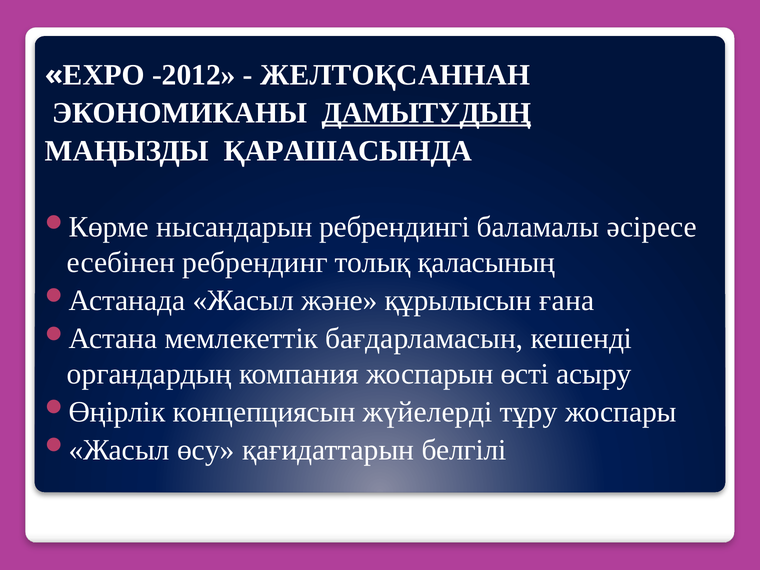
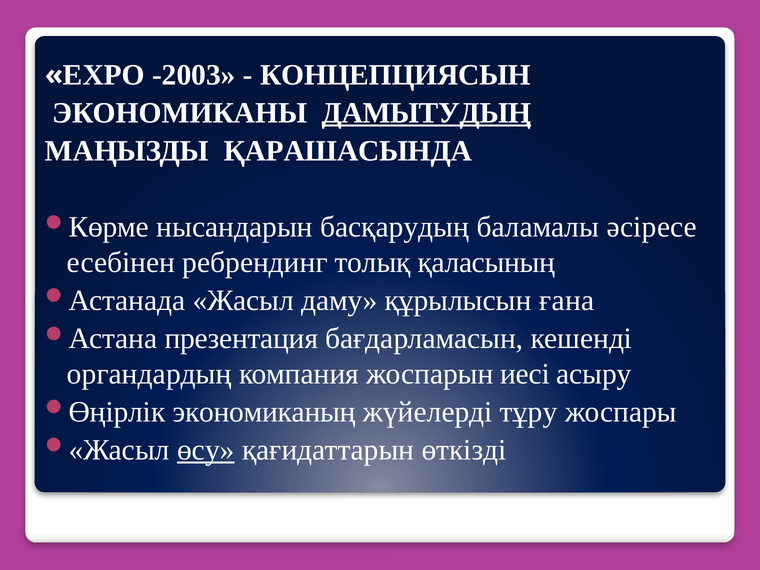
-2012: -2012 -> -2003
ЖЕЛТОҚСАННАН: ЖЕЛТОҚСАННАН -> КОНЦЕПЦИЯСЫН
ребрендингі: ребрендингі -> басқарудың
және: және -> даму
мемлекеттік: мемлекеттік -> презентация
өсті: өсті -> иесі
концепциясын: концепциясын -> экономиканың
өсу underline: none -> present
белгілі: белгілі -> өткізді
